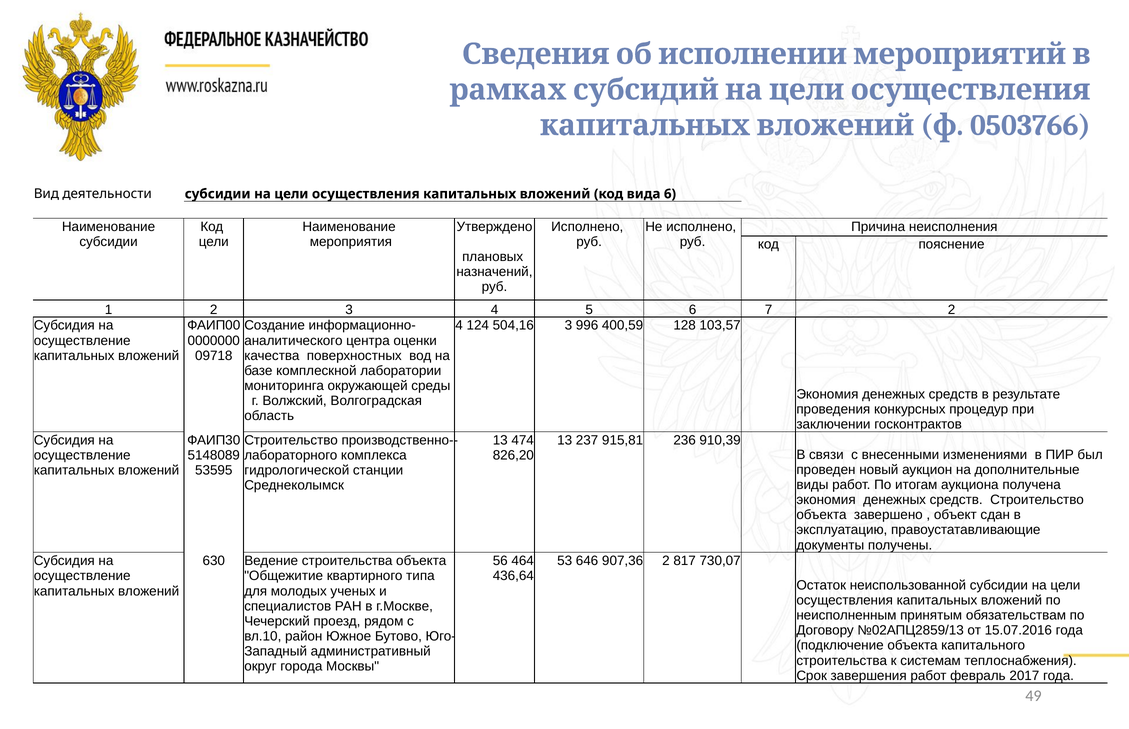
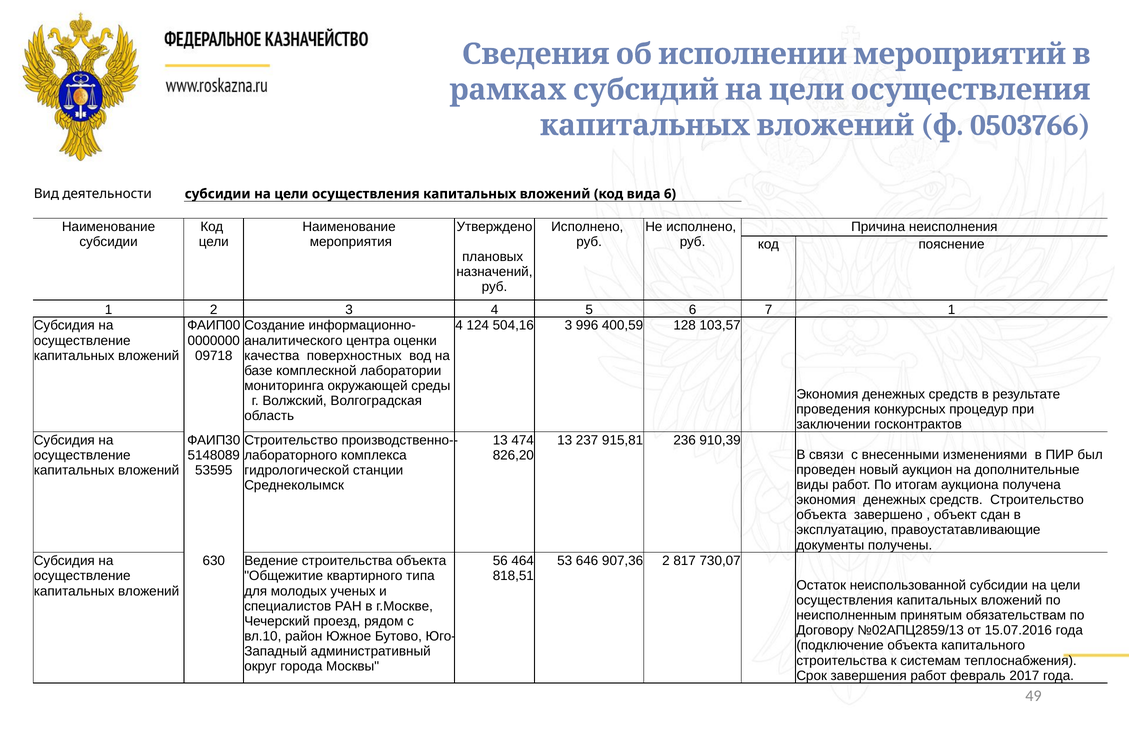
7 2: 2 -> 1
436,64: 436,64 -> 818,51
